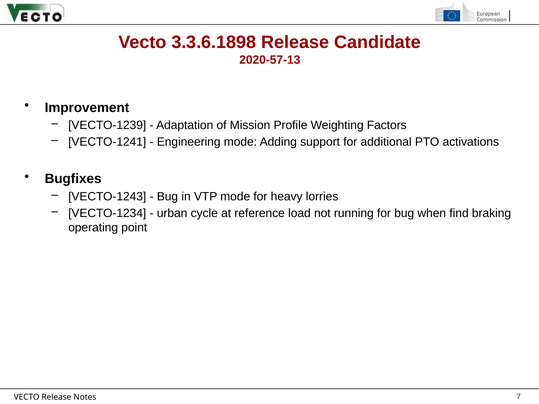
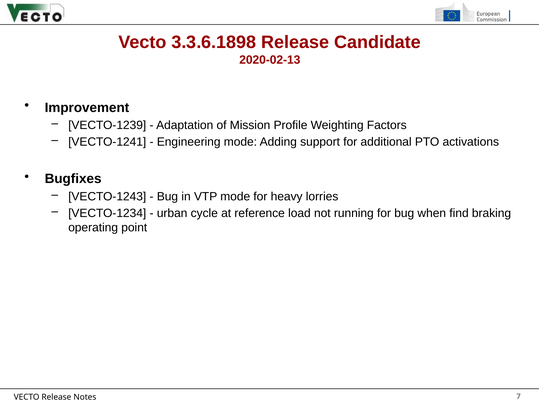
2020-57-13: 2020-57-13 -> 2020-02-13
